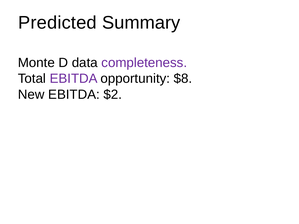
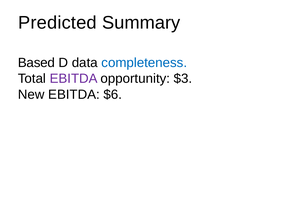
Monte: Monte -> Based
completeness colour: purple -> blue
$8: $8 -> $3
$2: $2 -> $6
